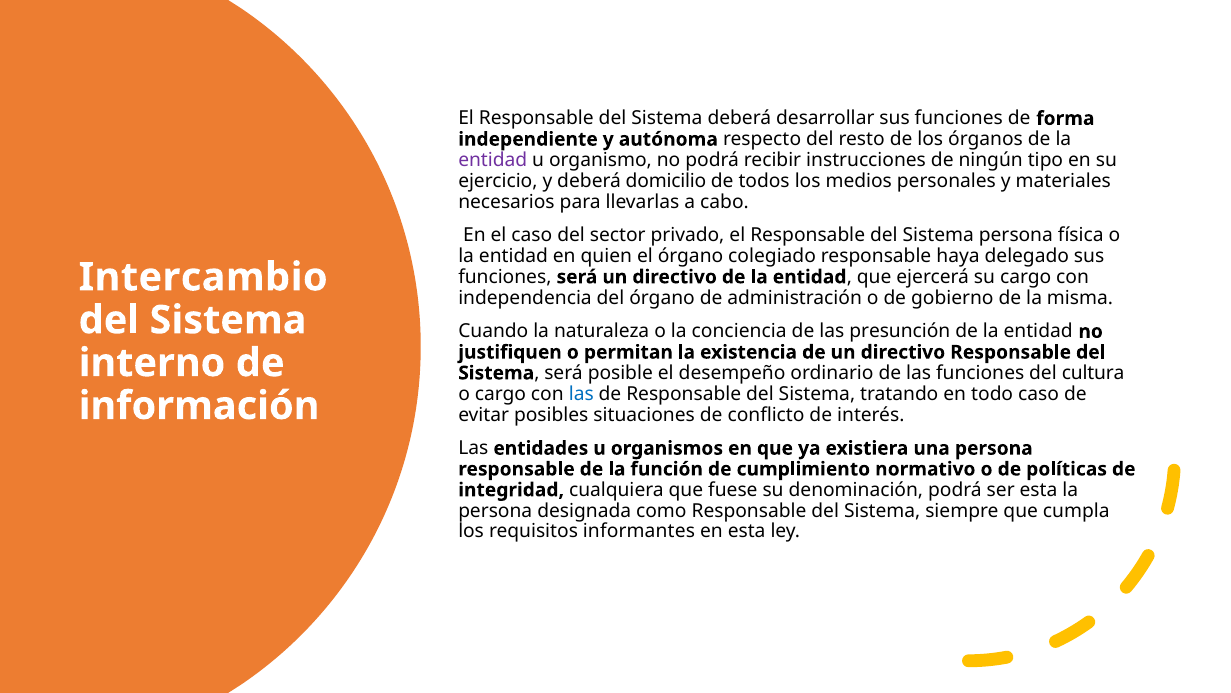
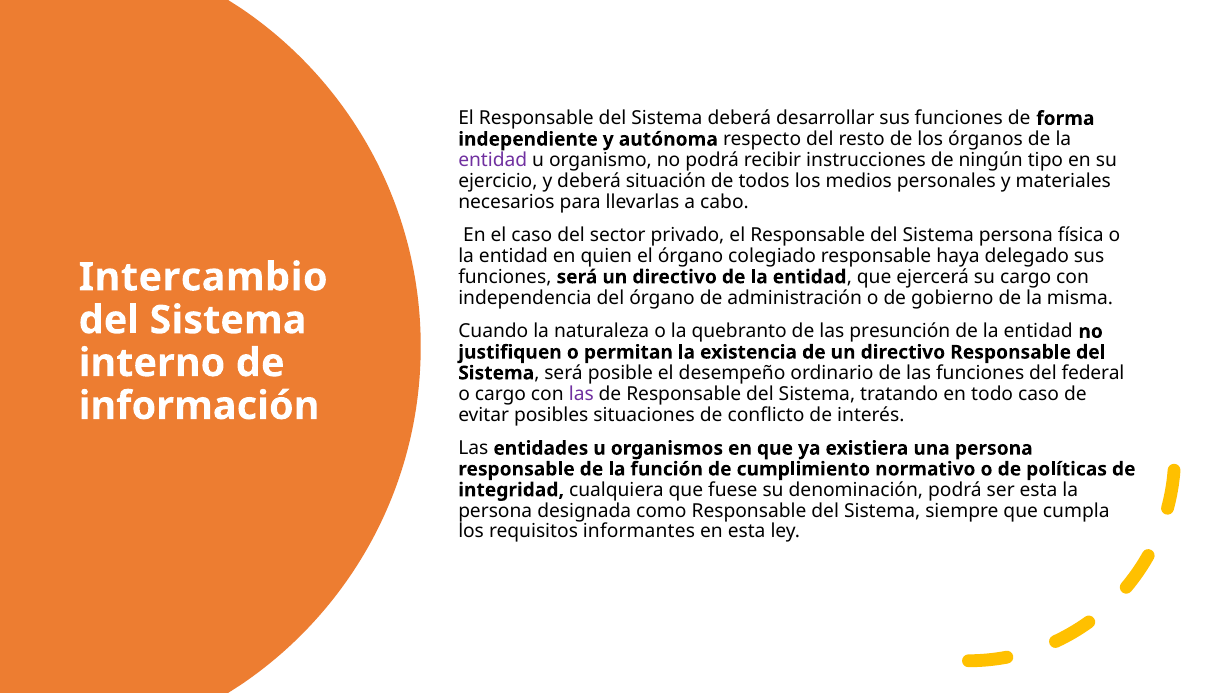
domicilio: domicilio -> situación
conciencia: conciencia -> quebranto
cultura: cultura -> federal
las at (581, 394) colour: blue -> purple
